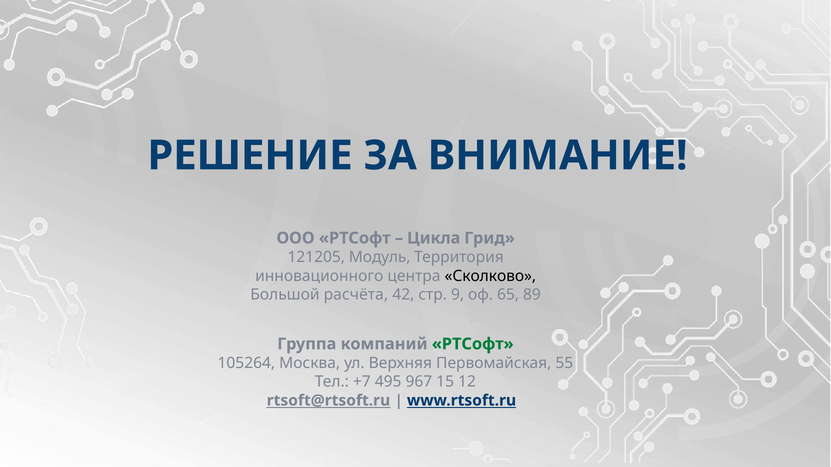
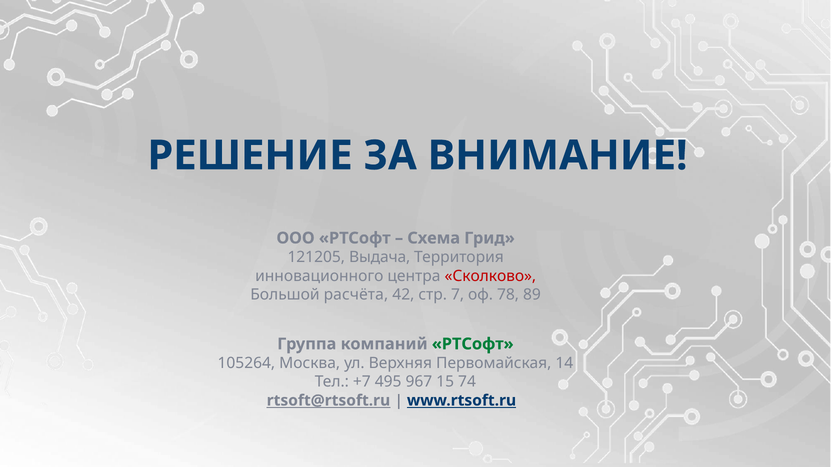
Цикла: Цикла -> Схема
Модуль: Модуль -> Выдача
Сколково colour: black -> red
9: 9 -> 7
65: 65 -> 78
55: 55 -> 14
12: 12 -> 74
